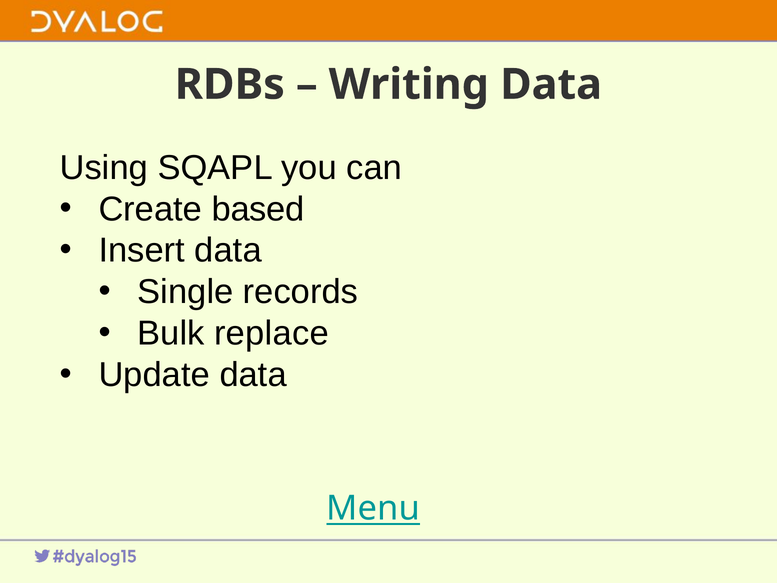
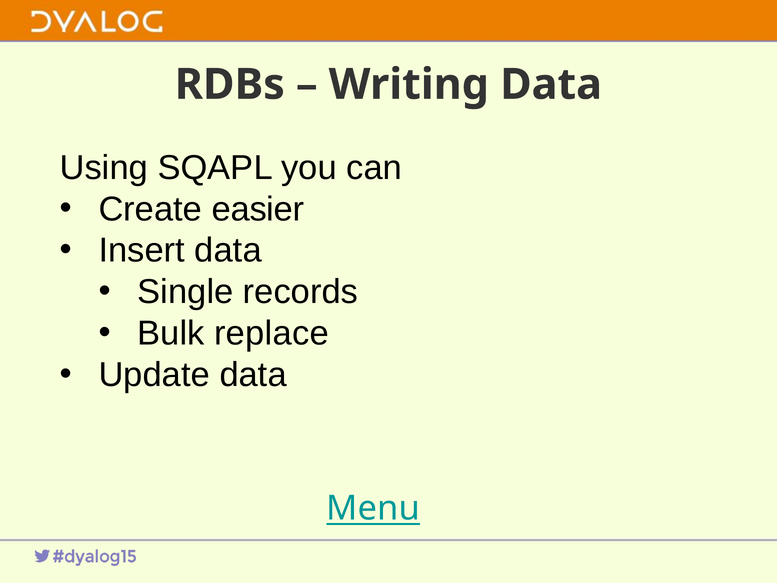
based: based -> easier
